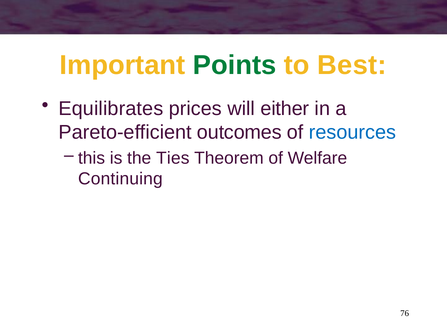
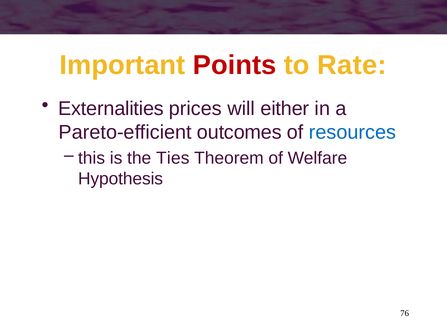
Points colour: green -> red
Best: Best -> Rate
Equilibrates: Equilibrates -> Externalities
Continuing: Continuing -> Hypothesis
